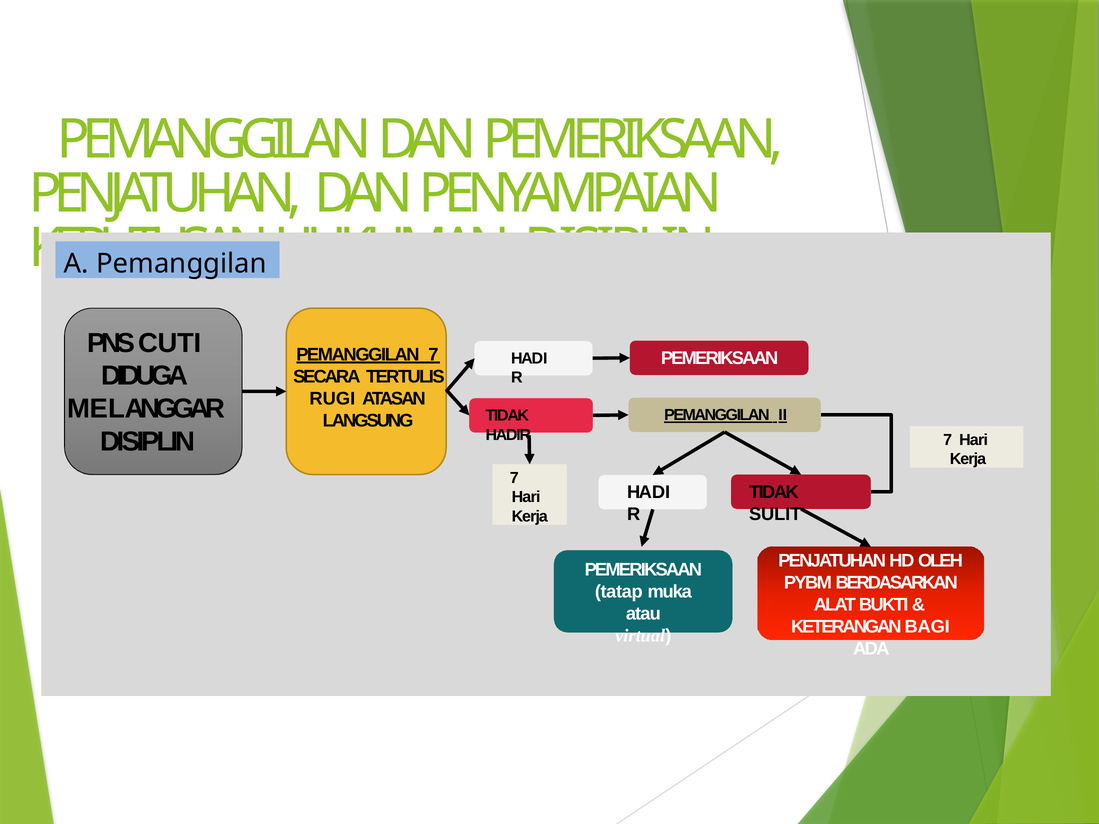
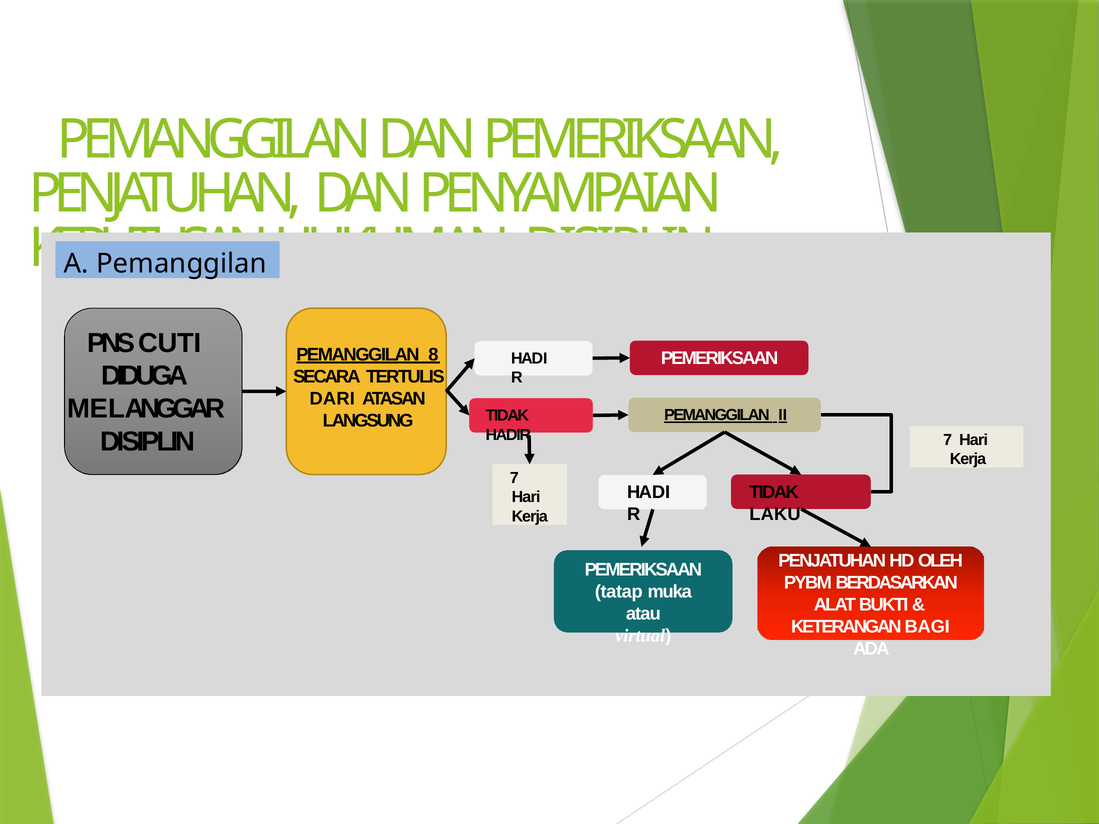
7 at (433, 355): 7 -> 8
RUGI: RUGI -> DARI
SULIT: SULIT -> LAKU
